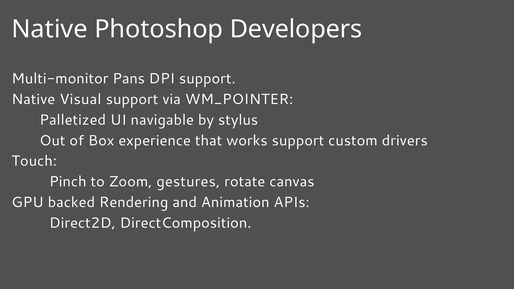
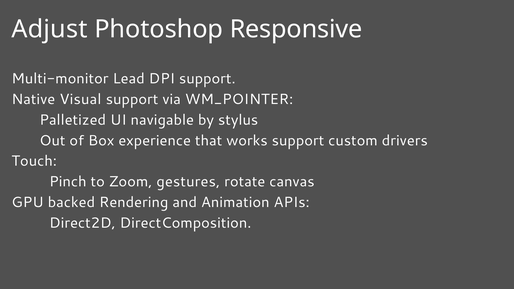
Native at (50, 29): Native -> Adjust
Developers: Developers -> Responsive
Pans: Pans -> Lead
